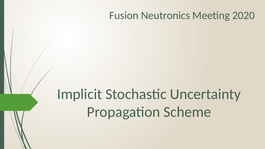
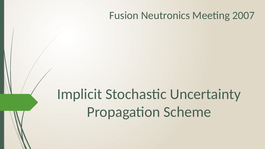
2020: 2020 -> 2007
